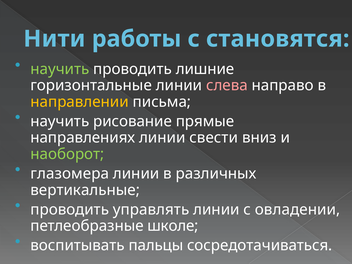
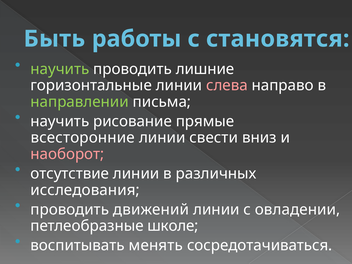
Нити: Нити -> Быть
направлении colour: yellow -> light green
направлениях: направлениях -> всесторонние
наоборот colour: light green -> pink
глазомера: глазомера -> отсутствие
вертикальные: вертикальные -> исследования
управлять: управлять -> движений
пальцы: пальцы -> менять
